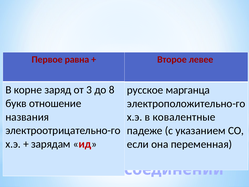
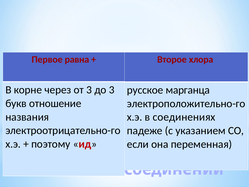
левее: левее -> хлора
заряд: заряд -> через
до 8: 8 -> 3
ковалентные: ковалентные -> соединениях
зарядам: зарядам -> поэтому
